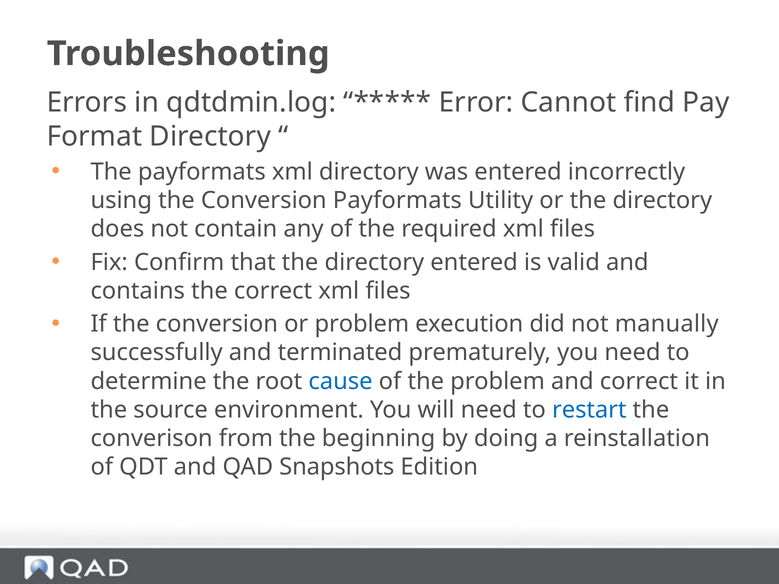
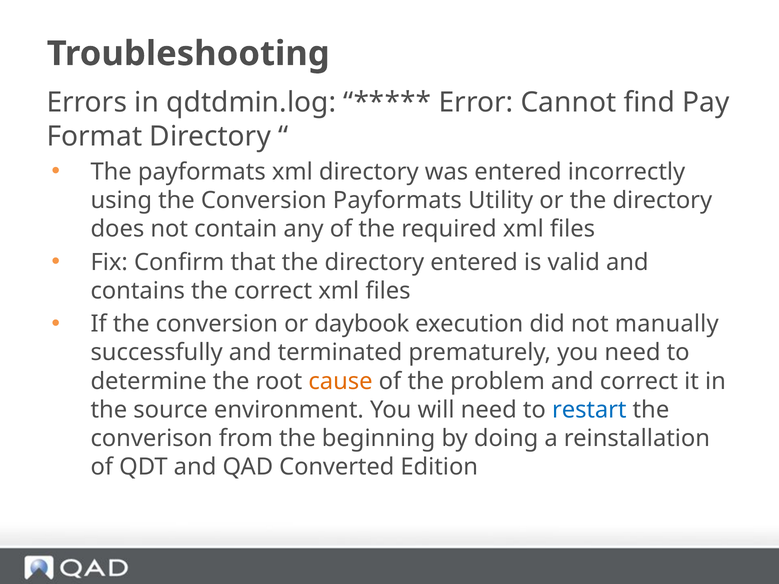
or problem: problem -> daybook
cause colour: blue -> orange
Snapshots: Snapshots -> Converted
